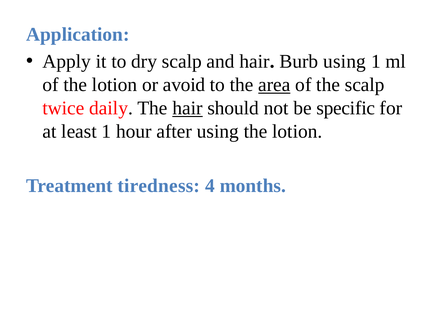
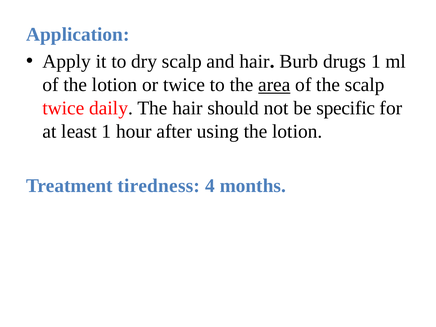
Burb using: using -> drugs
or avoid: avoid -> twice
hair at (187, 108) underline: present -> none
